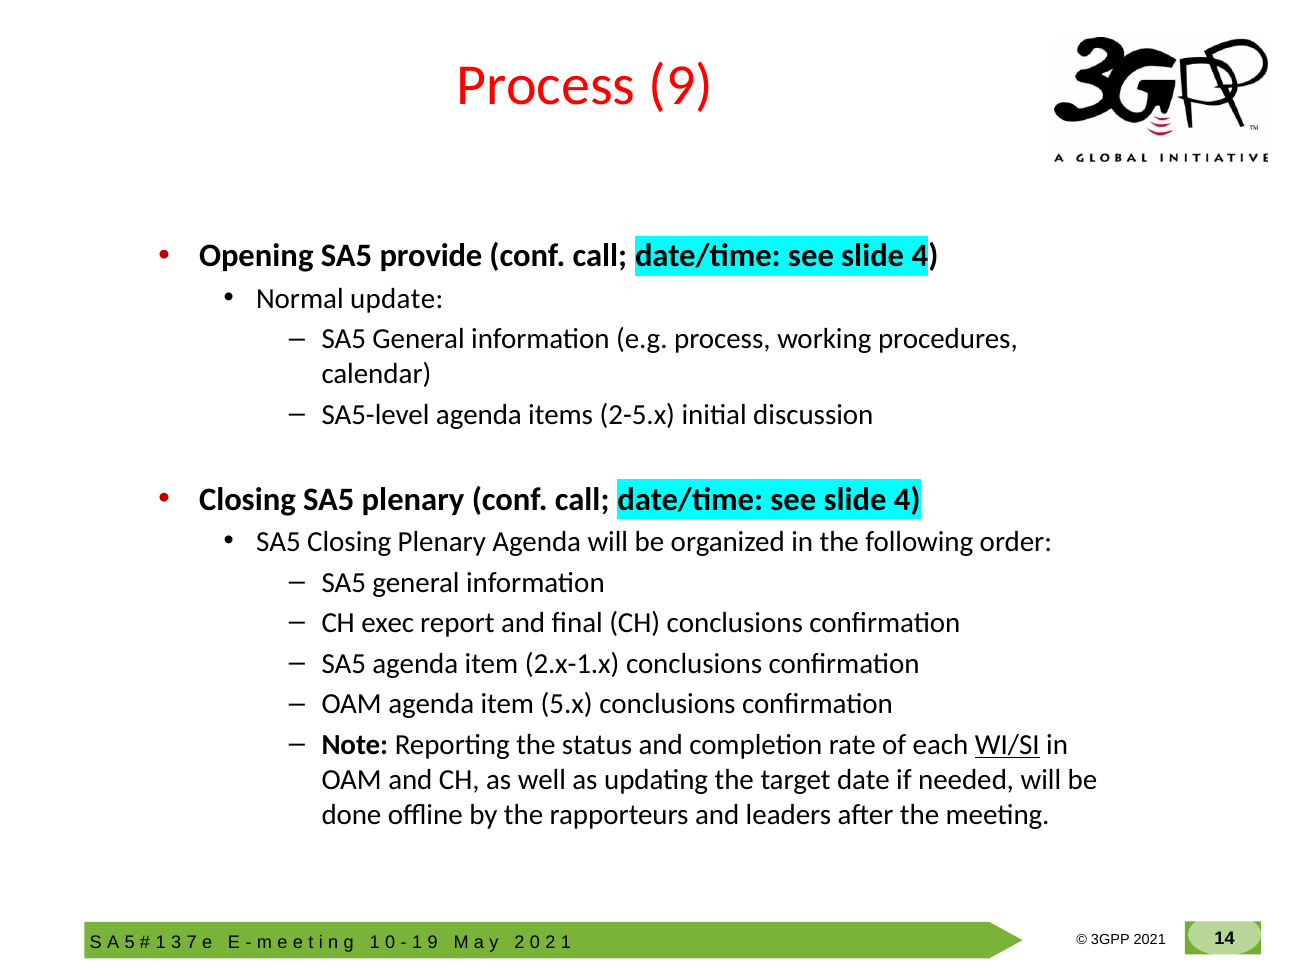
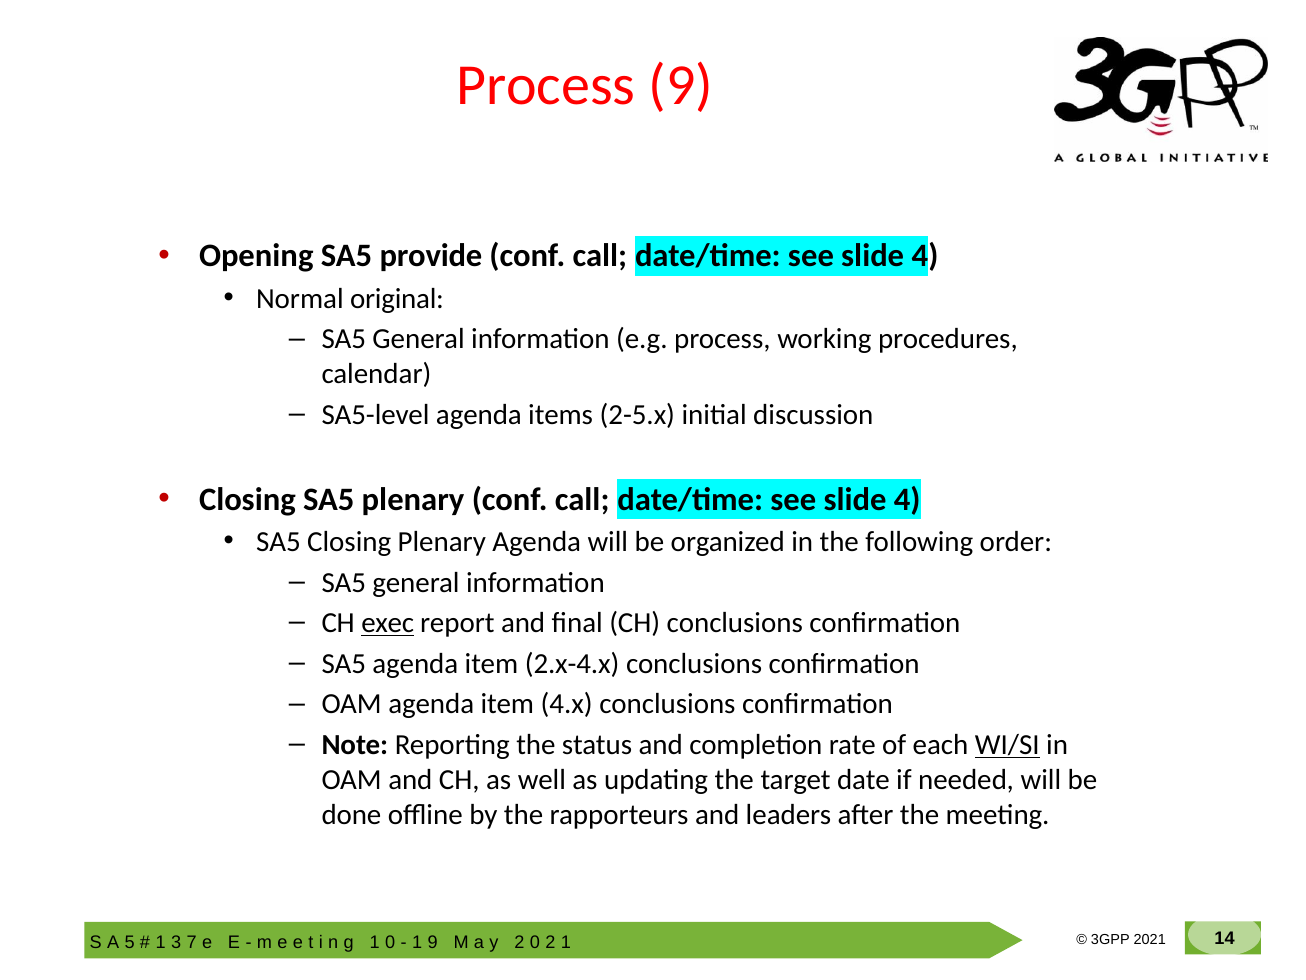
update: update -> original
exec underline: none -> present
2.x-1.x: 2.x-1.x -> 2.x-4.x
5.x: 5.x -> 4.x
